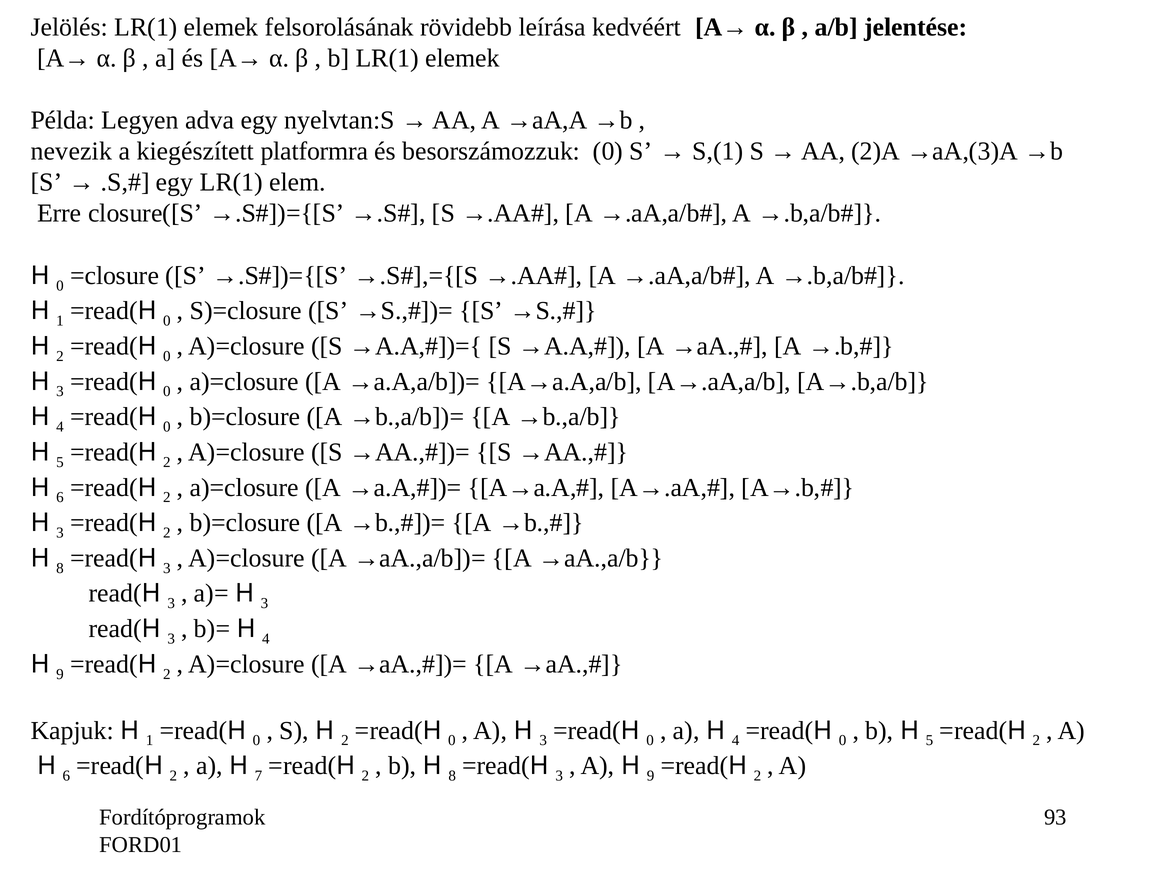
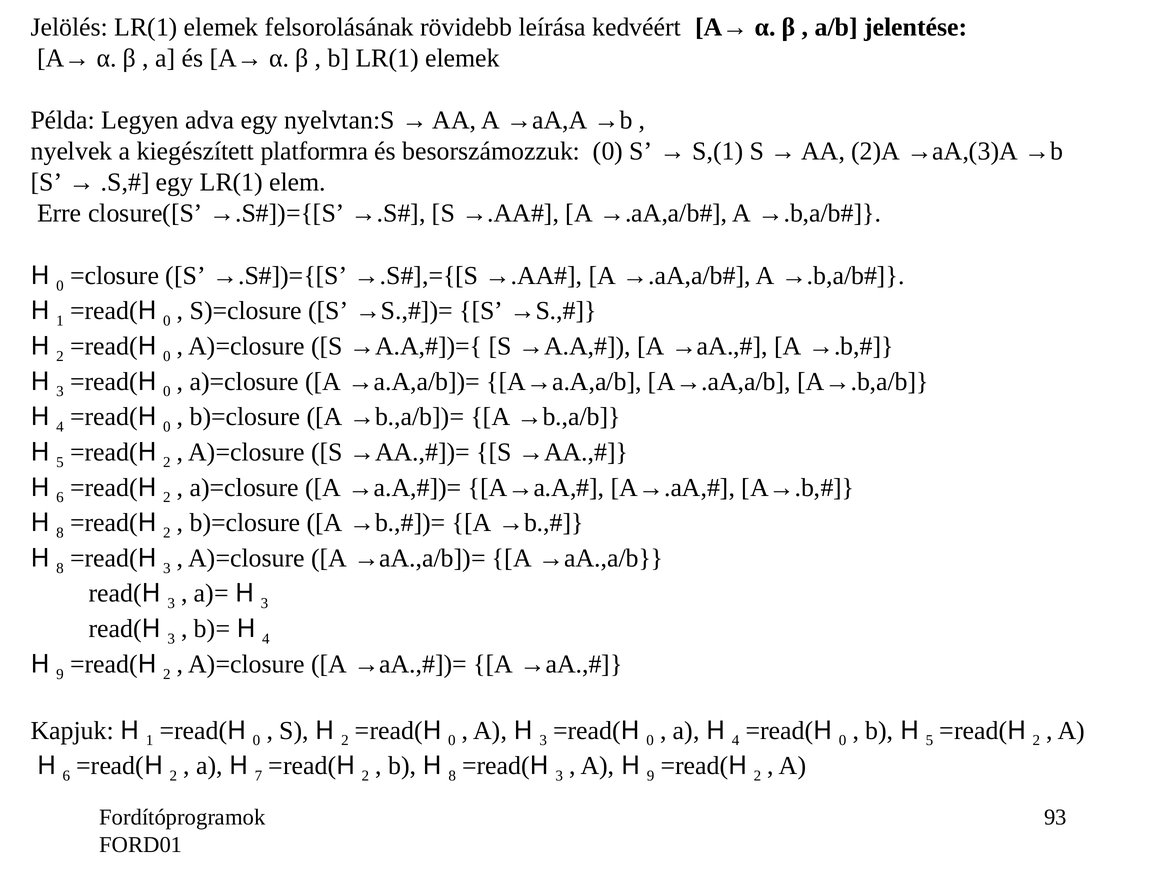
nevezik: nevezik -> nyelvek
3 at (60, 533): 3 -> 8
